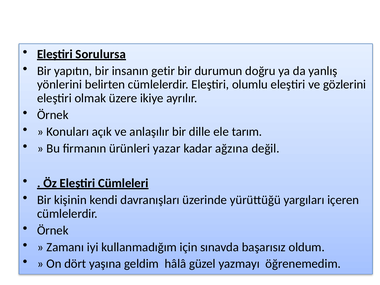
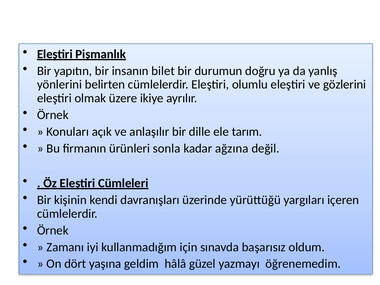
Sorulursa: Sorulursa -> Pişmanlık
getir: getir -> bilet
yazar: yazar -> sonla
